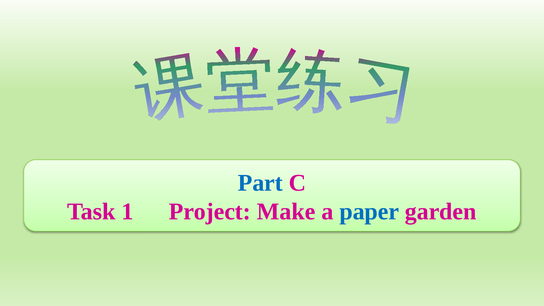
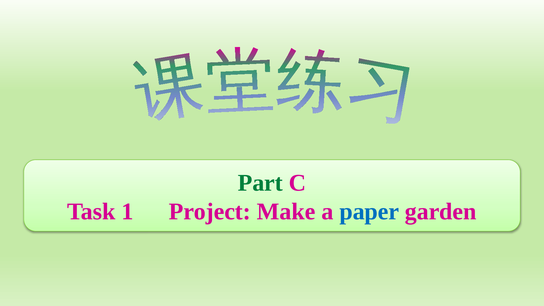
Part colour: blue -> green
